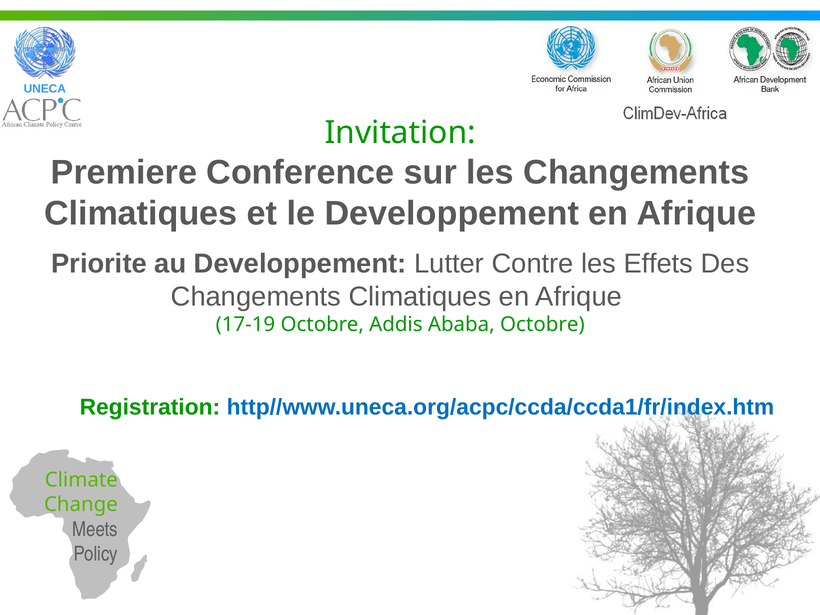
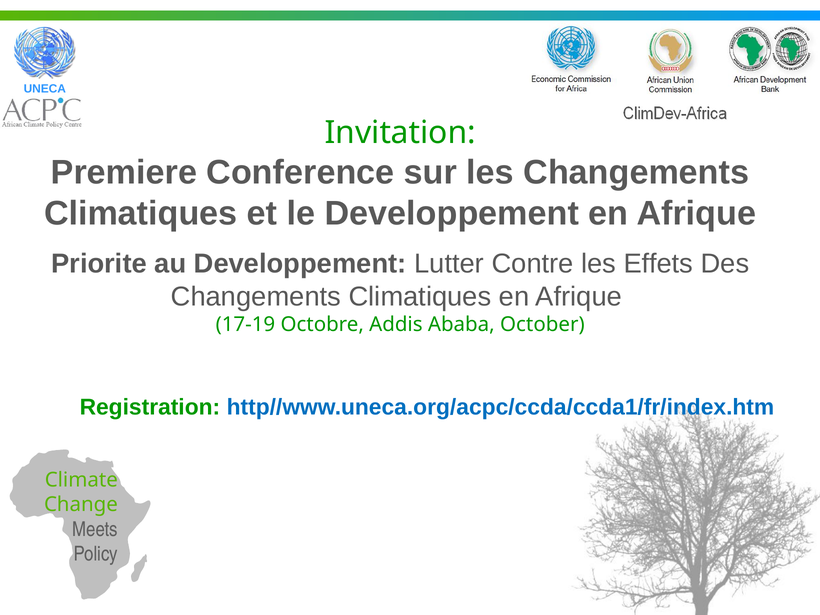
Ababa Octobre: Octobre -> October
